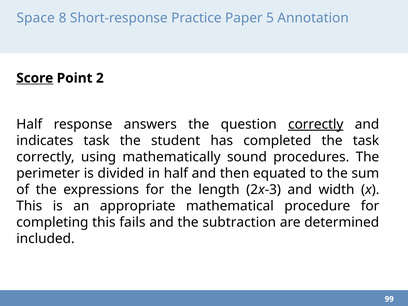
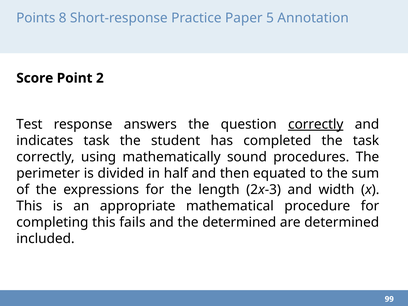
Space: Space -> Points
Score underline: present -> none
Half at (29, 124): Half -> Test
the subtraction: subtraction -> determined
